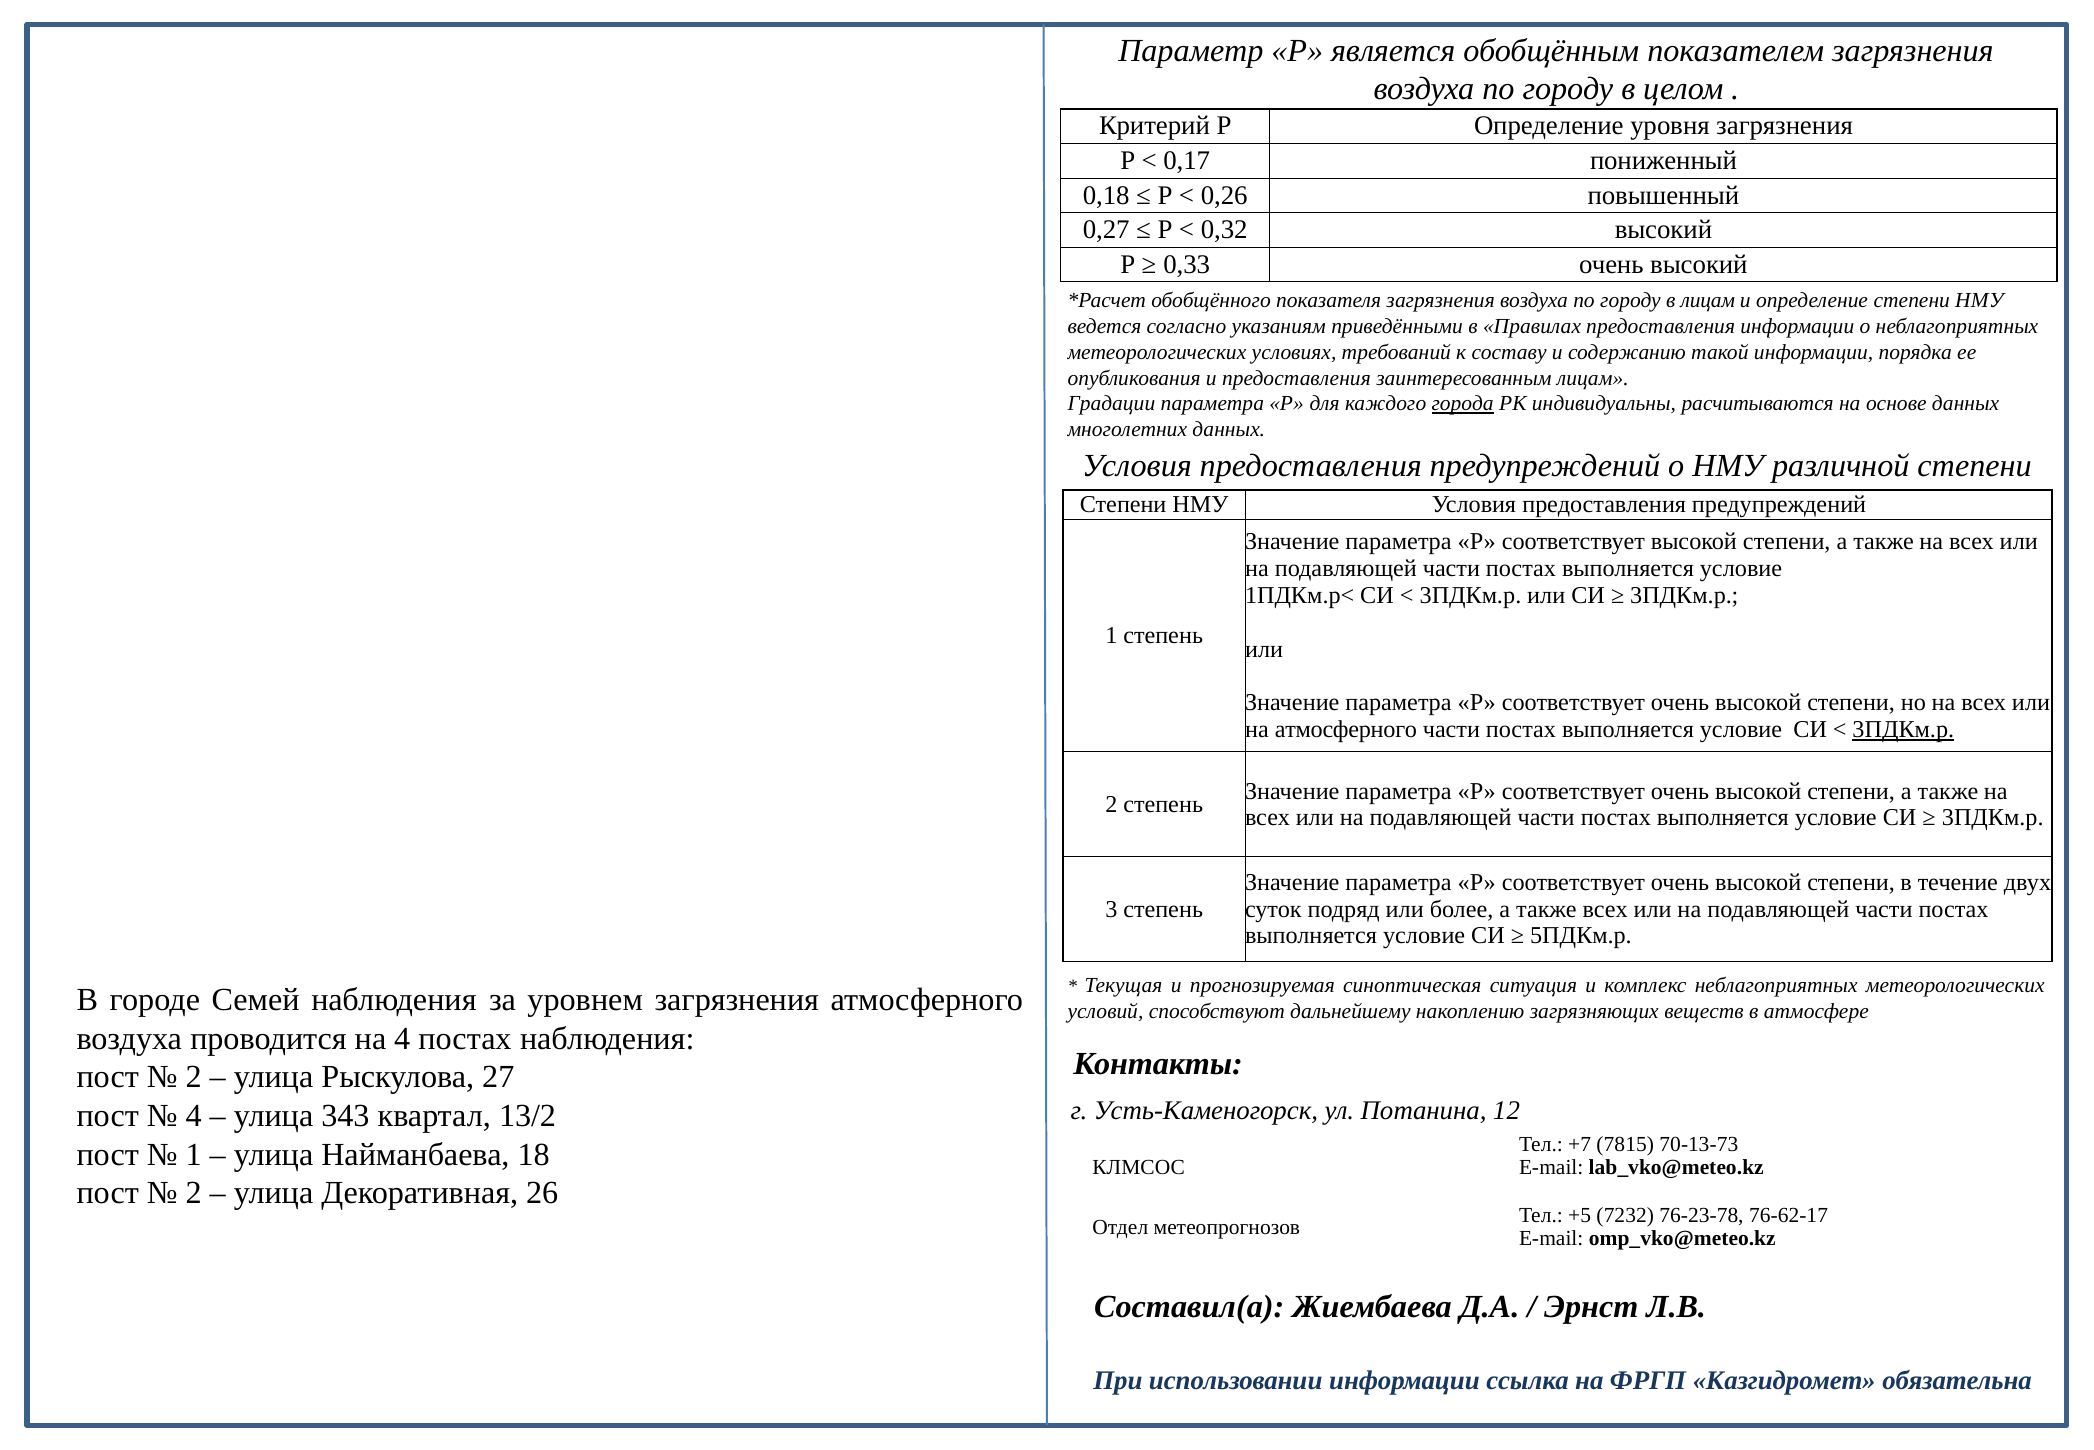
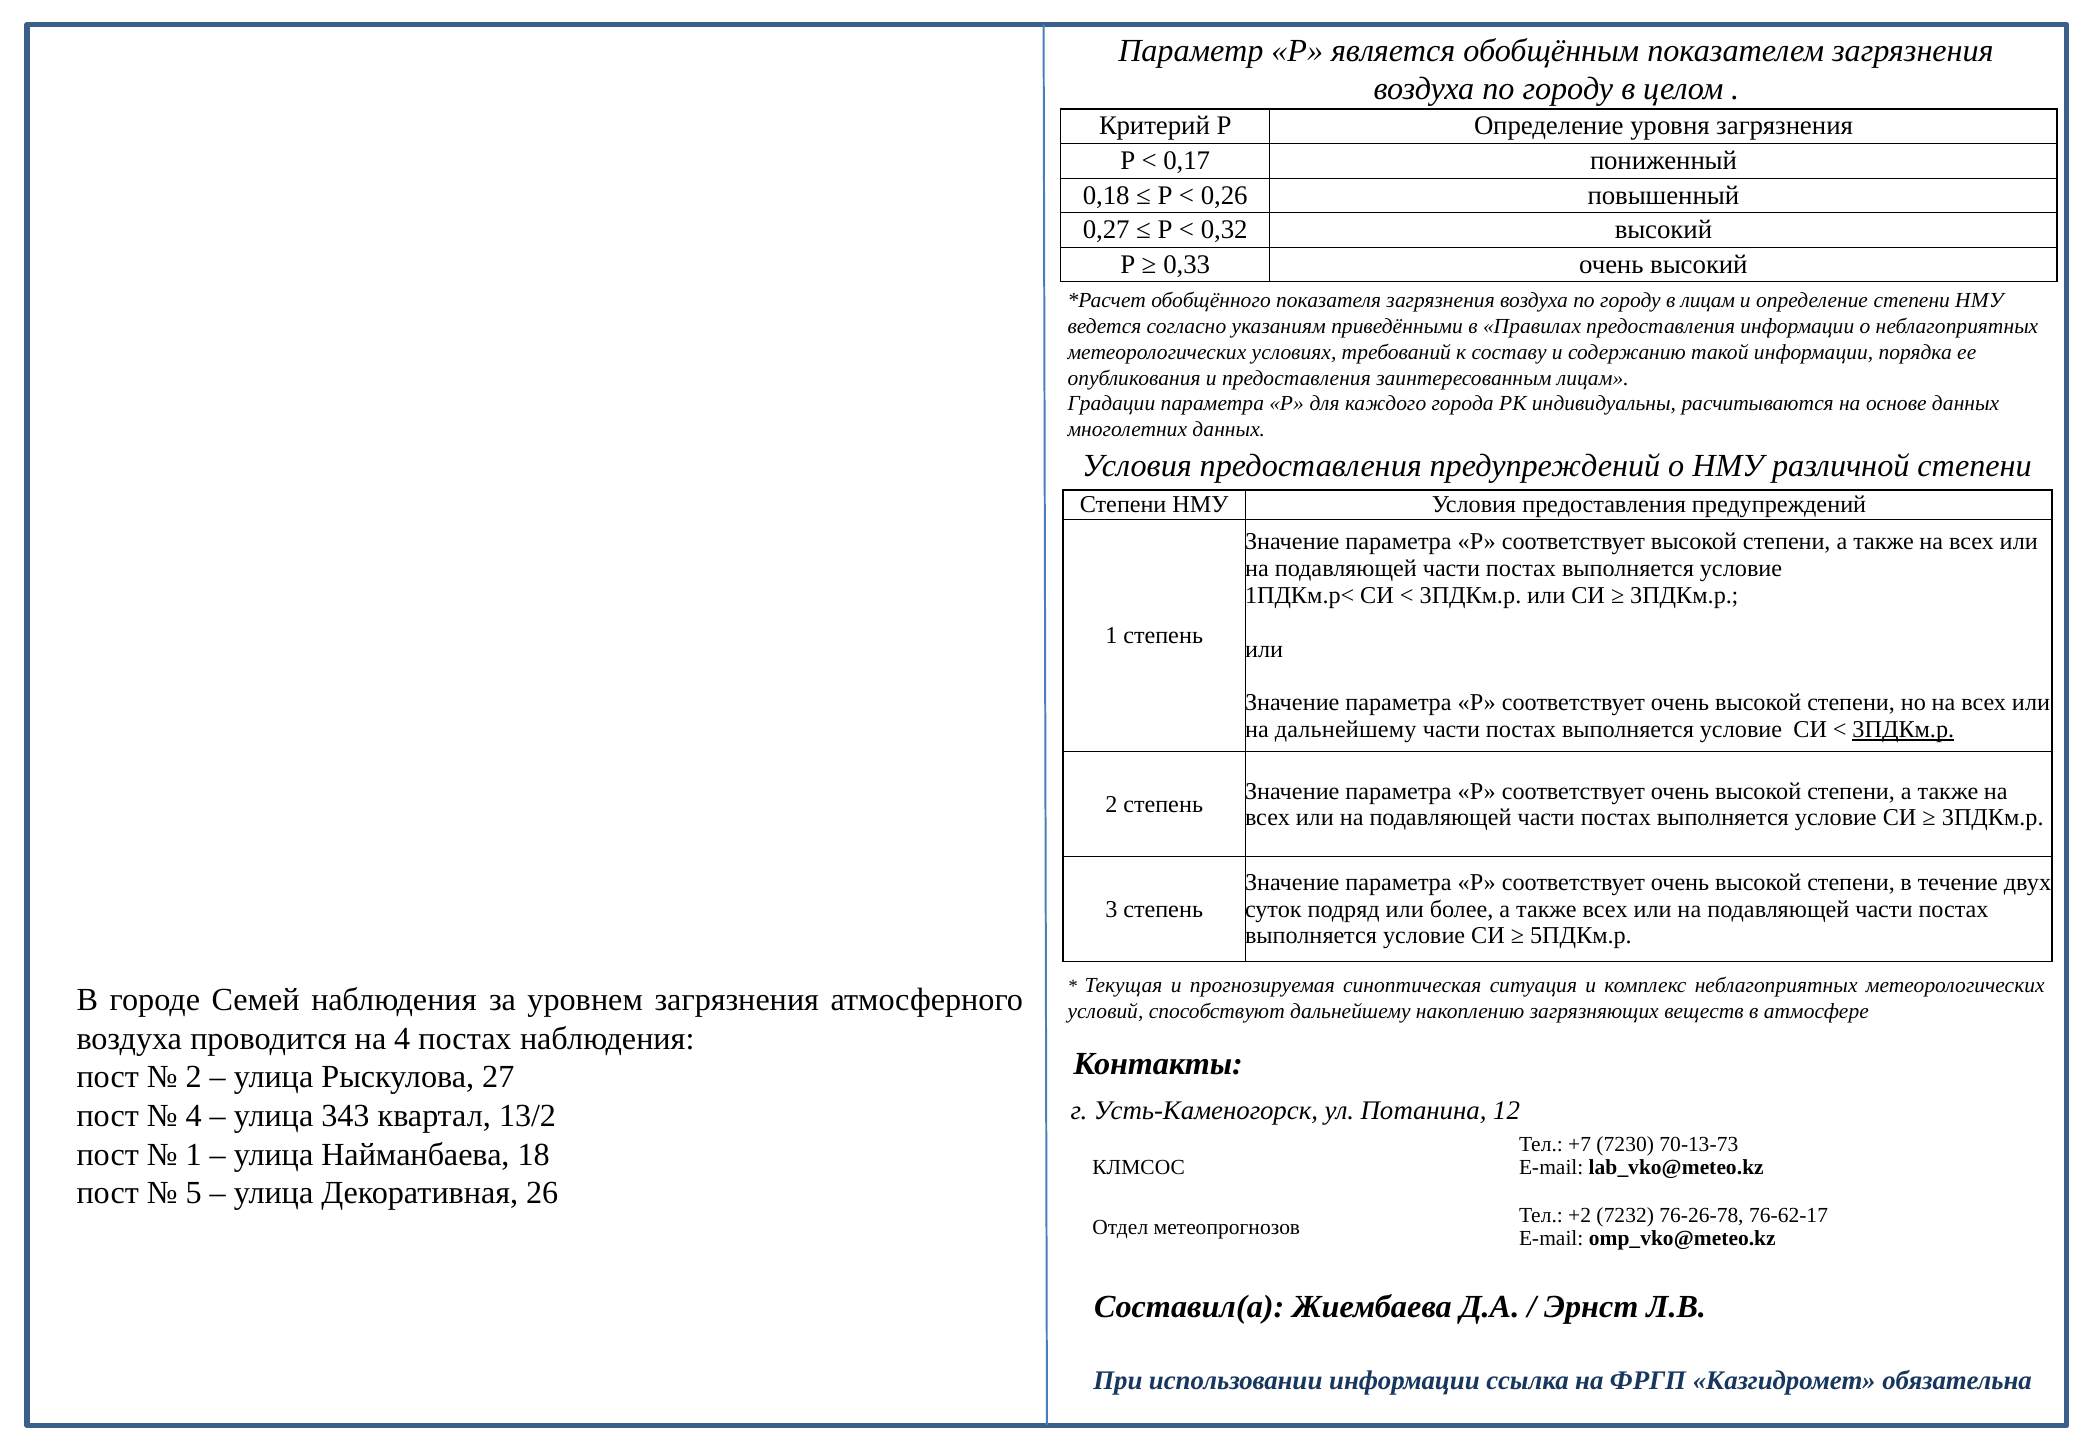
города underline: present -> none
на атмосферного: атмосферного -> дальнейшему
7815: 7815 -> 7230
2 at (194, 1193): 2 -> 5
+5: +5 -> +2
76-23-78: 76-23-78 -> 76-26-78
